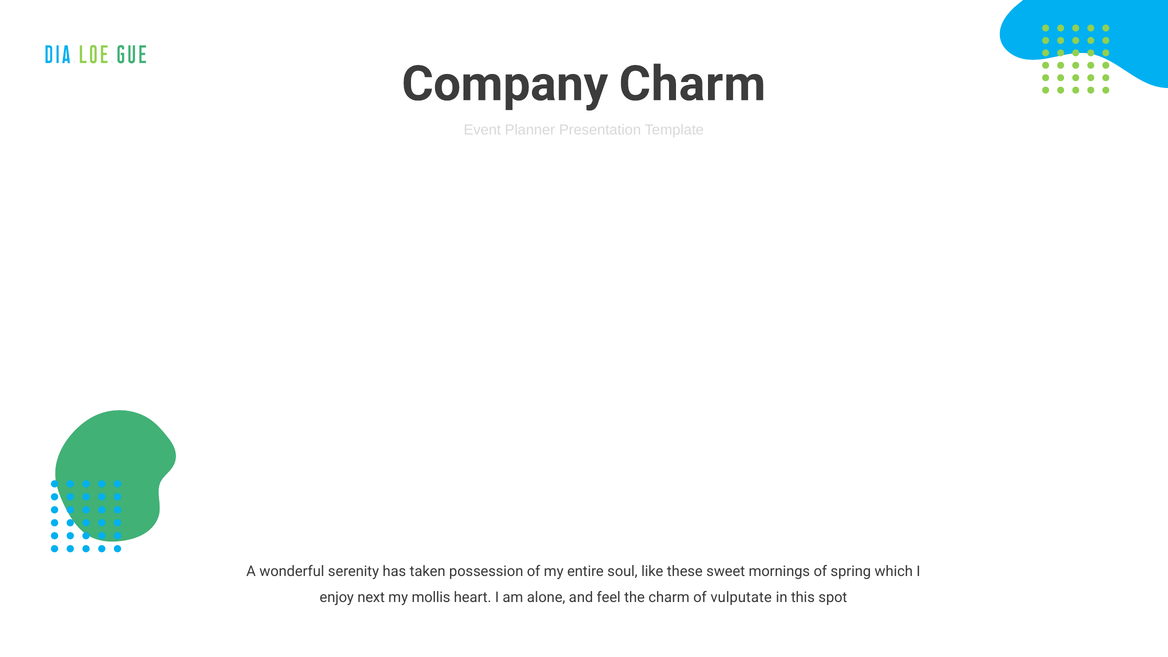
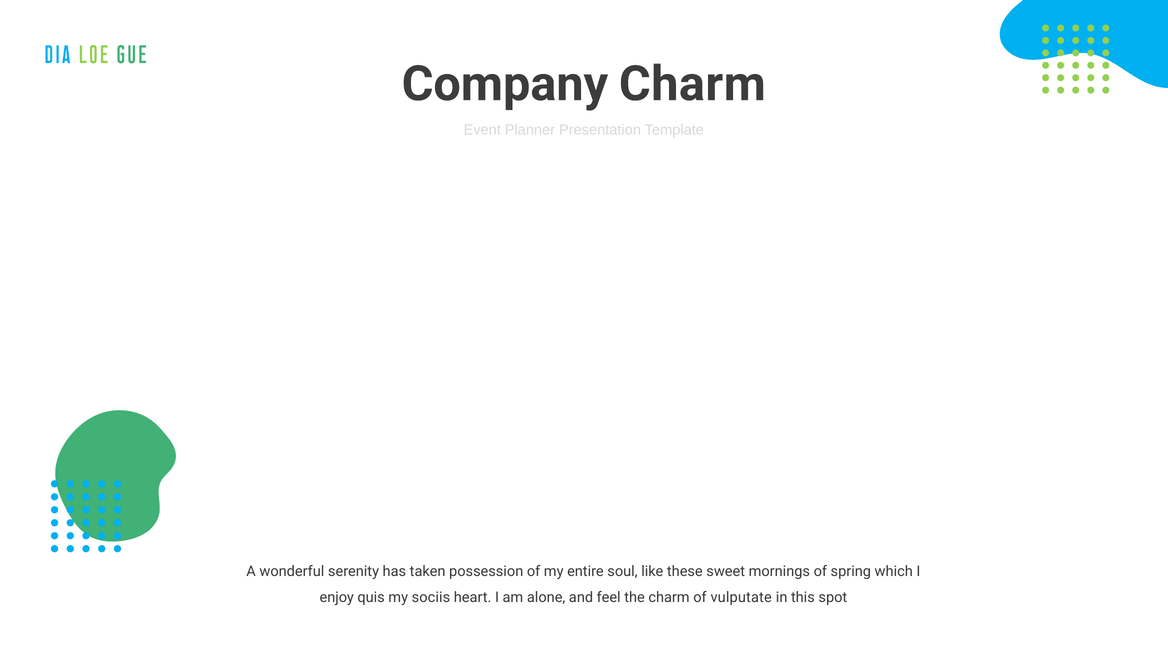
next: next -> quis
mollis: mollis -> sociis
